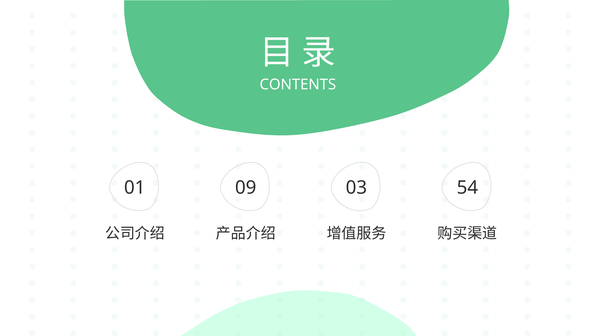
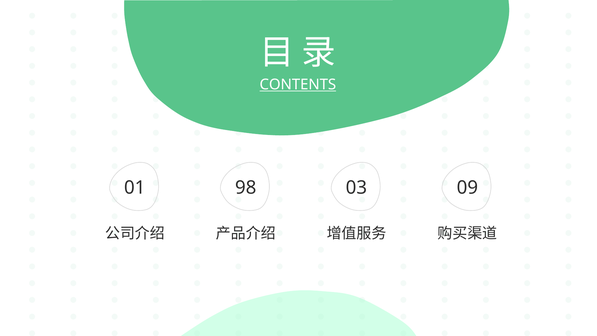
CONTENTS underline: none -> present
09: 09 -> 98
54: 54 -> 09
